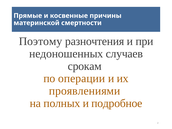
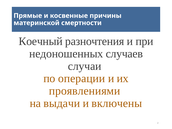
Поэтому: Поэтому -> Коечный
срокам: срокам -> случаи
полных: полных -> выдачи
подробное: подробное -> включены
